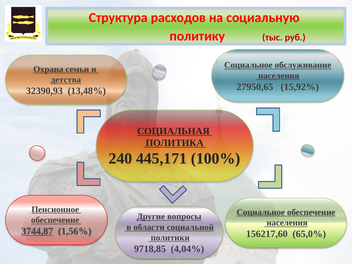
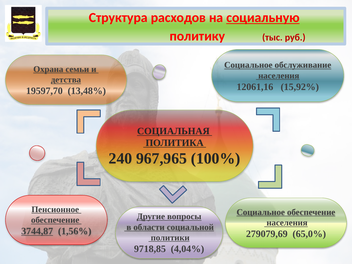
социальную underline: none -> present
27950,65: 27950,65 -> 12061,16
32390,93: 32390,93 -> 19597,70
445,171: 445,171 -> 967,965
156217,60: 156217,60 -> 279079,69
